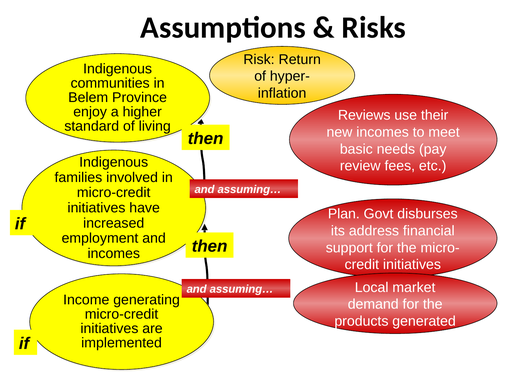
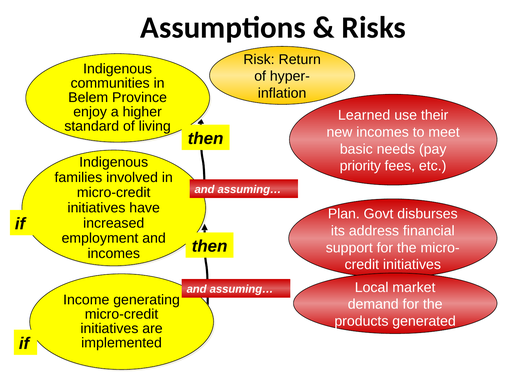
Reviews: Reviews -> Learned
review: review -> priority
